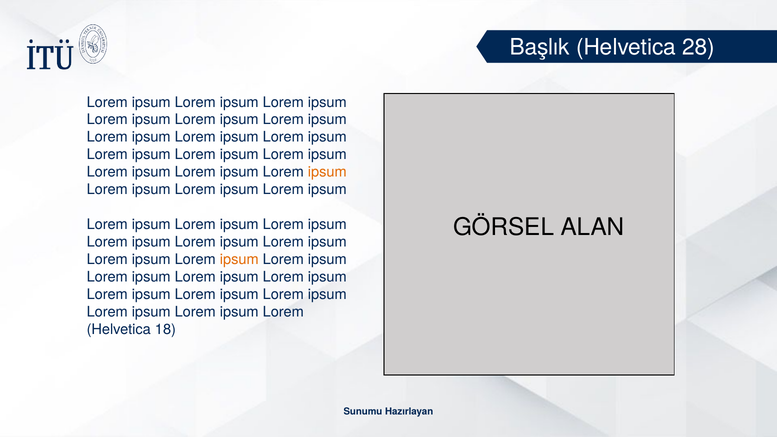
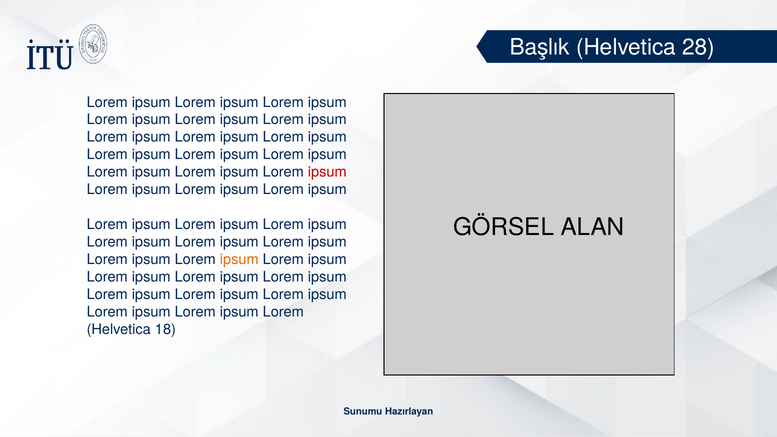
ipsum at (327, 172) colour: orange -> red
